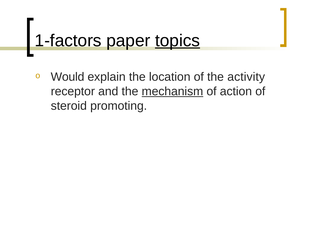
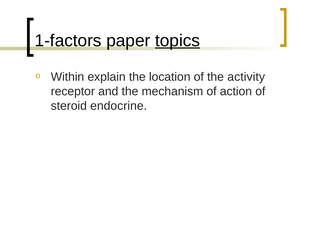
Would: Would -> Within
mechanism underline: present -> none
promoting: promoting -> endocrine
